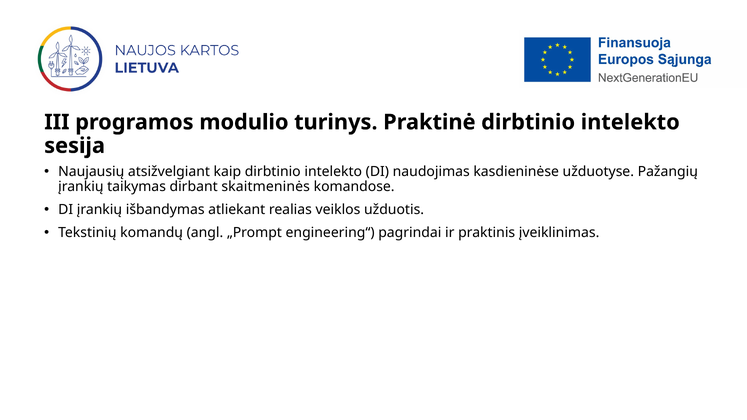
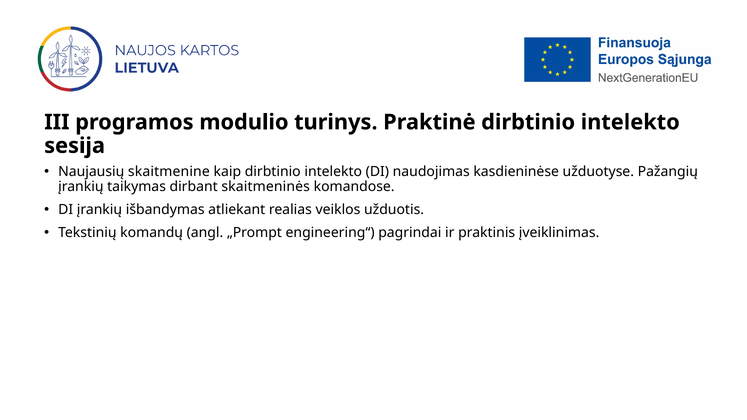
atsižvelgiant: atsižvelgiant -> skaitmenine
